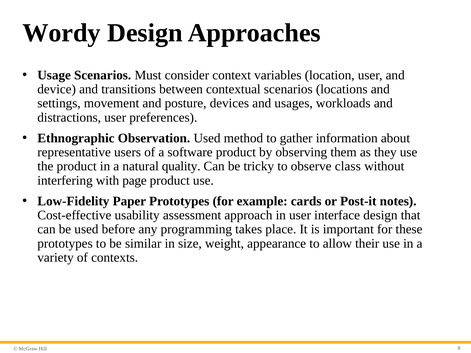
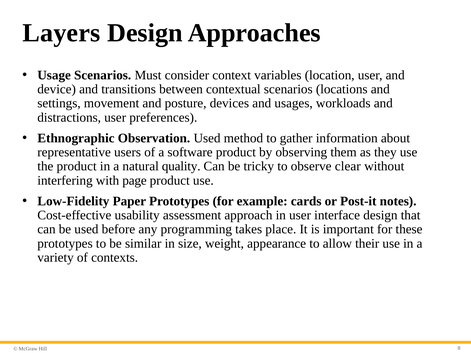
Wordy: Wordy -> Layers
class: class -> clear
